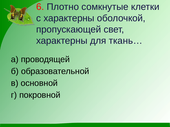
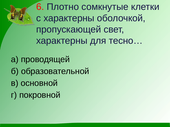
ткань…: ткань… -> тесно…
